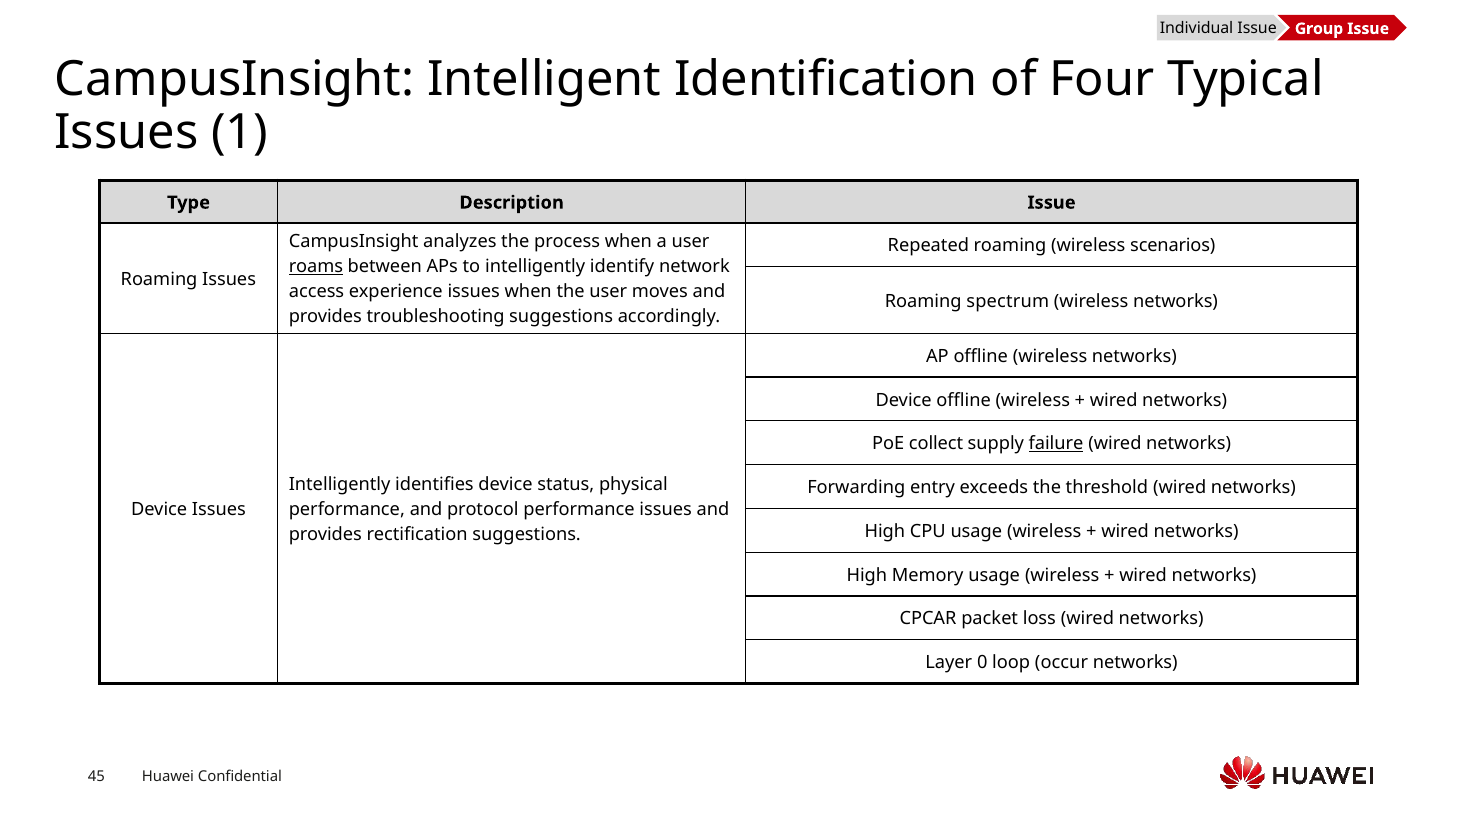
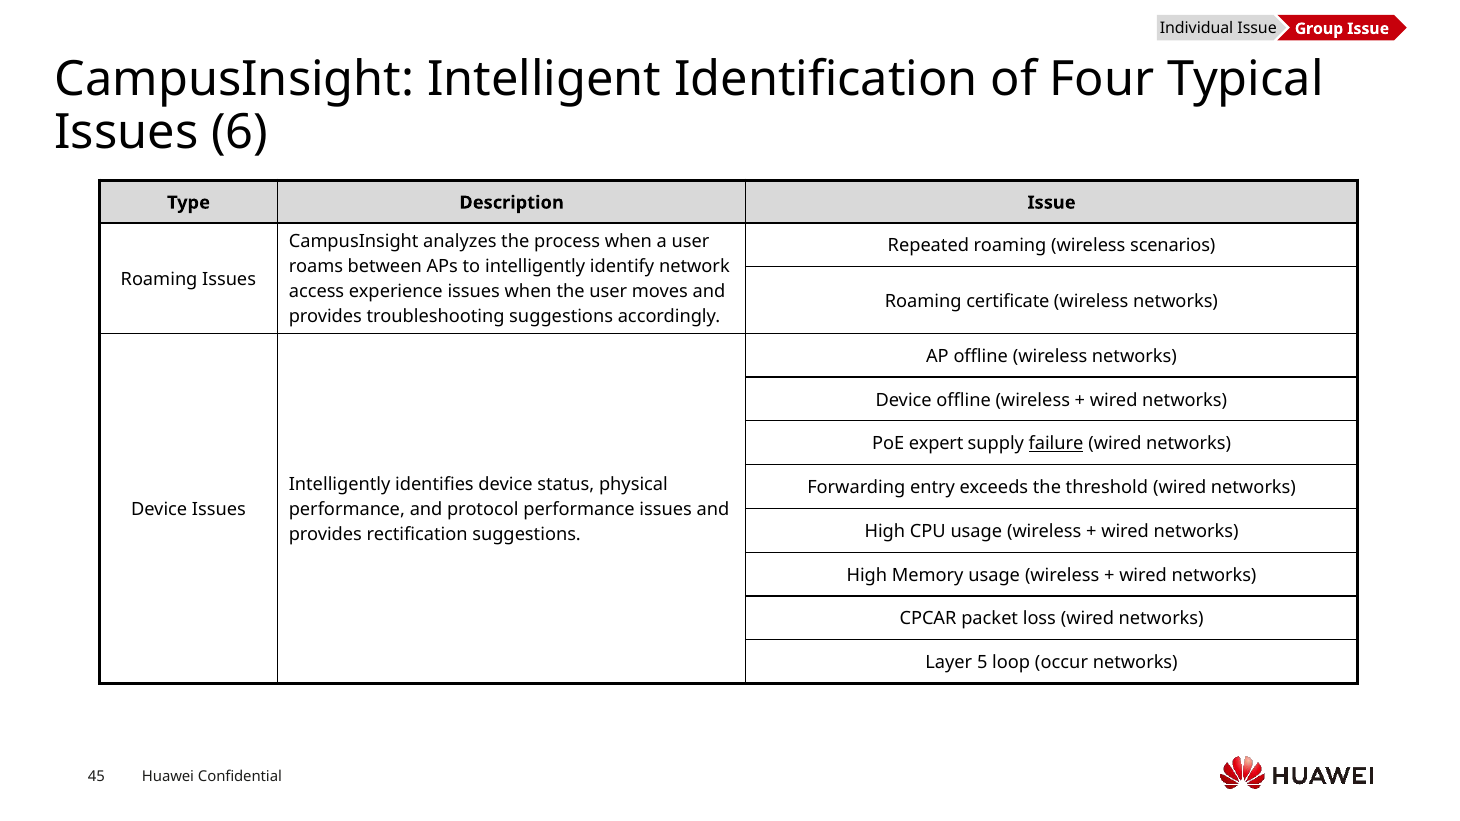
1: 1 -> 6
roams underline: present -> none
spectrum: spectrum -> certificate
collect: collect -> expert
0: 0 -> 5
